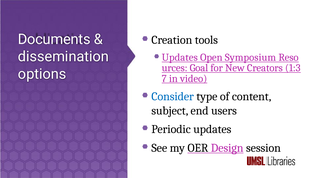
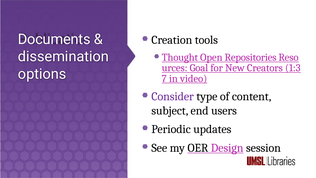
Updates at (180, 57): Updates -> Thought
Symposium: Symposium -> Repositories
Consider colour: blue -> purple
